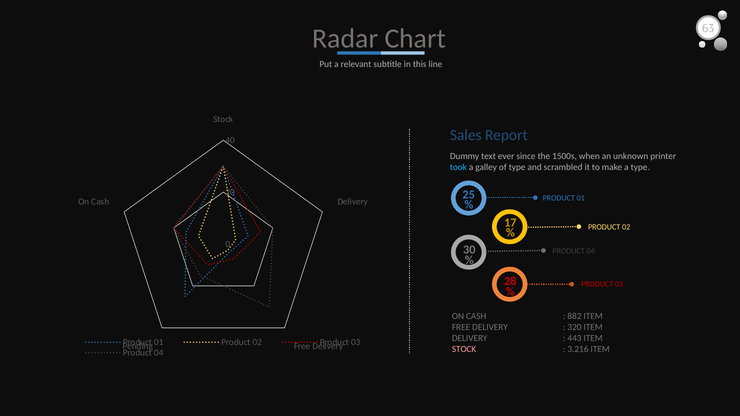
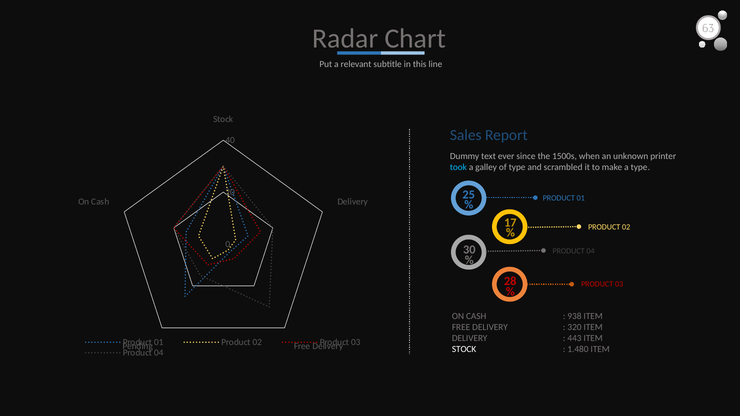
882: 882 -> 938
STOCK at (464, 350) colour: pink -> white
3.216: 3.216 -> 1.480
